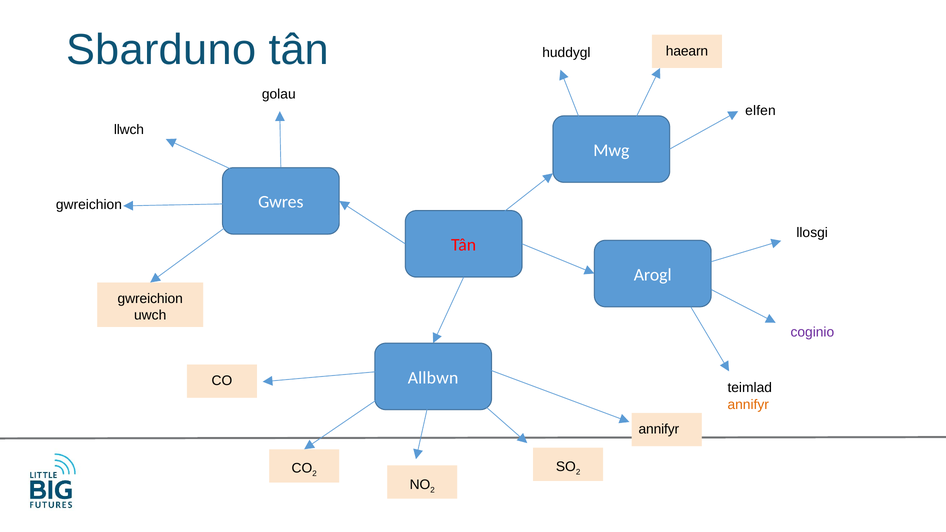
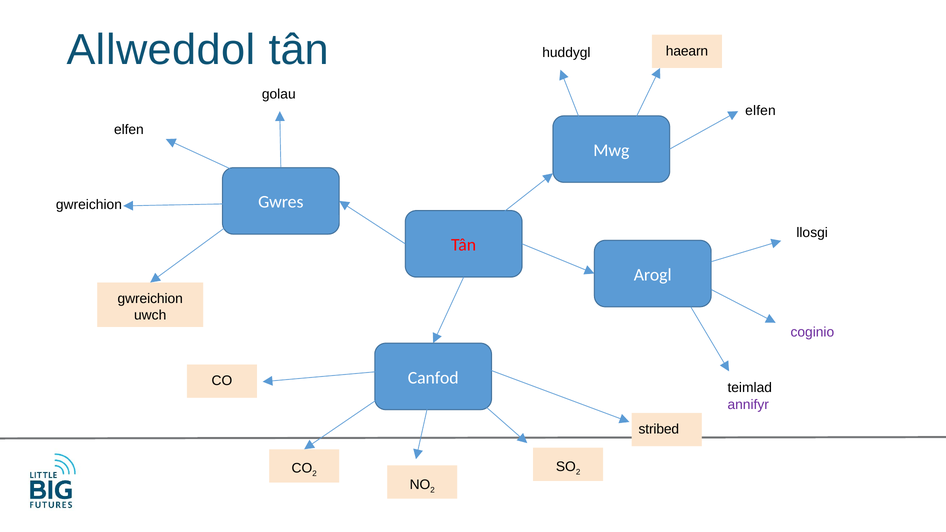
Sbarduno: Sbarduno -> Allweddol
llwch at (129, 130): llwch -> elfen
Allbwn: Allbwn -> Canfod
annifyr at (748, 405) colour: orange -> purple
annifyr at (659, 429): annifyr -> stribed
